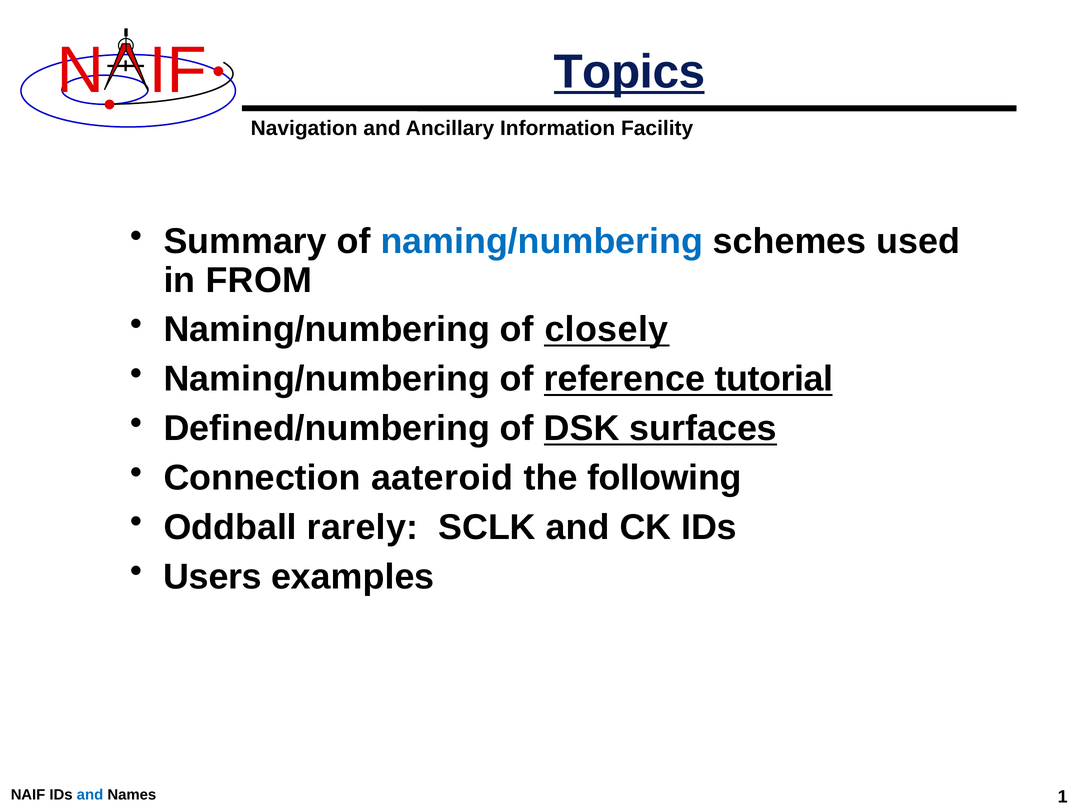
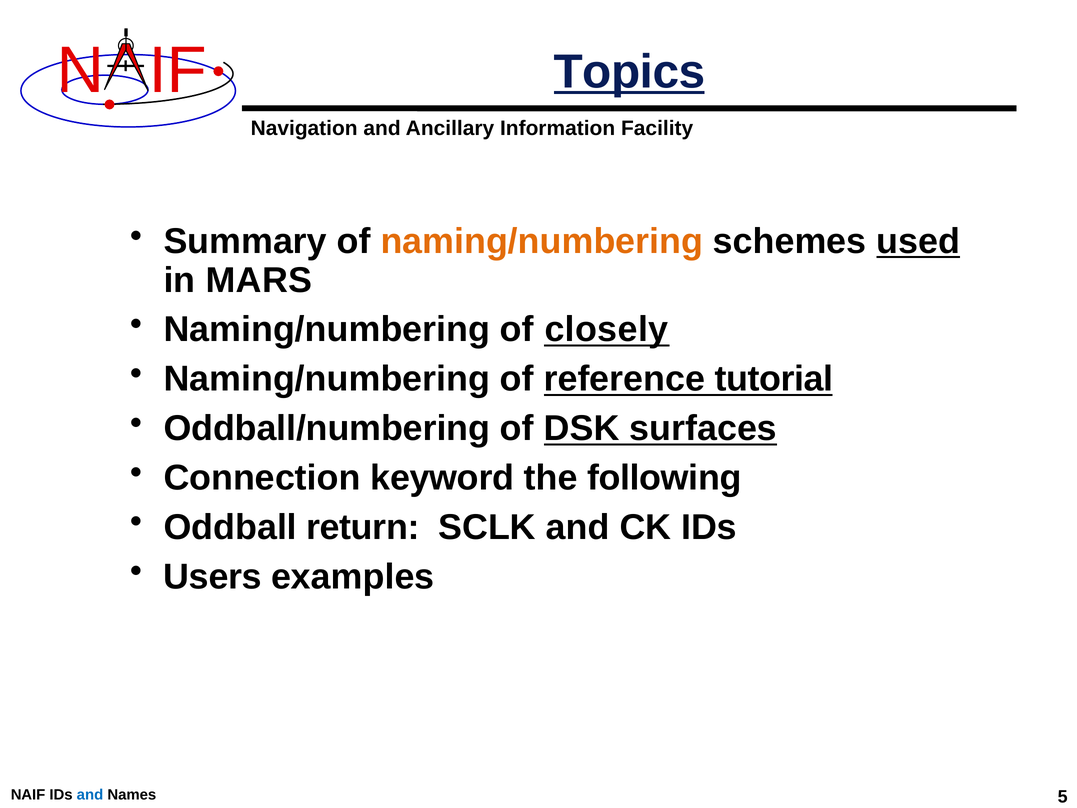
naming/numbering at (542, 242) colour: blue -> orange
used underline: none -> present
FROM: FROM -> MARS
Defined/numbering: Defined/numbering -> Oddball/numbering
aateroid: aateroid -> keyword
rarely: rarely -> return
1: 1 -> 5
